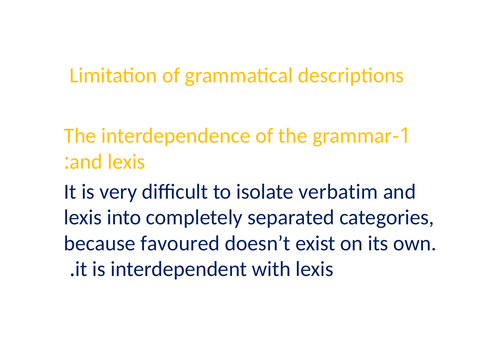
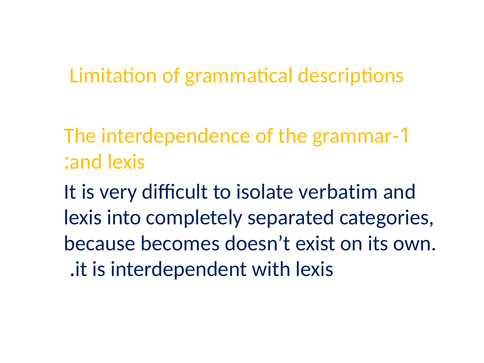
favoured: favoured -> becomes
